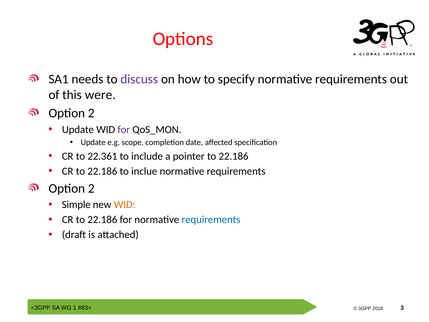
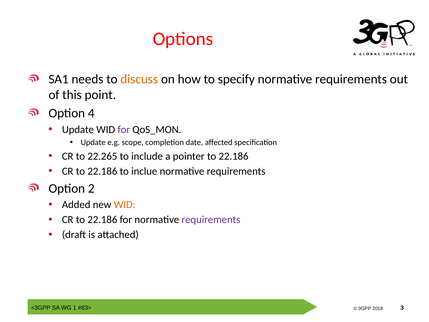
discuss colour: purple -> orange
were: were -> point
2 at (91, 113): 2 -> 4
22.361: 22.361 -> 22.265
Simple: Simple -> Added
requirements at (211, 220) colour: blue -> purple
